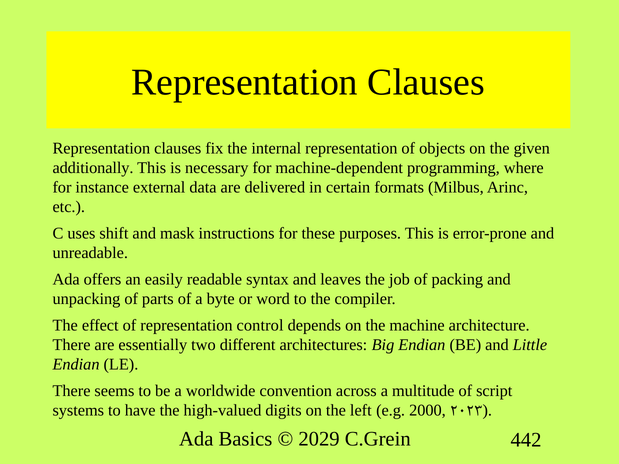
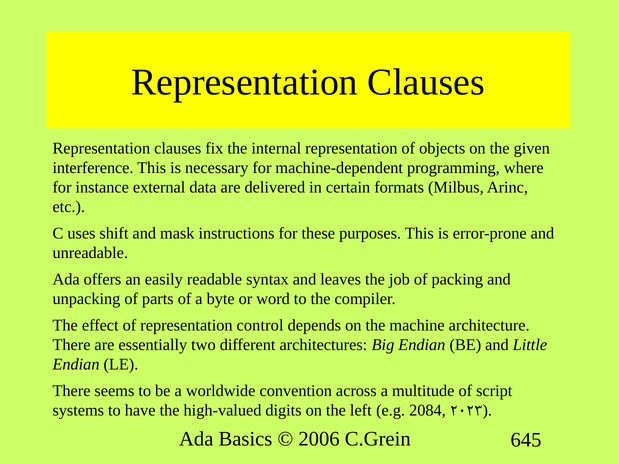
additionally: additionally -> interference
2000: 2000 -> 2084
2029: 2029 -> 2006
442: 442 -> 645
